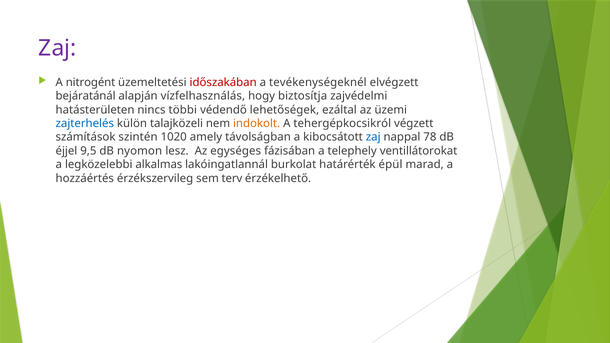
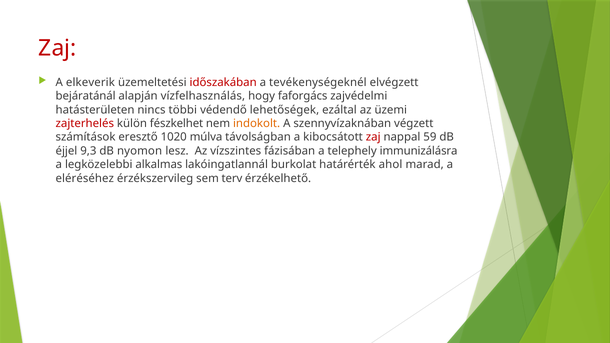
Zaj at (57, 48) colour: purple -> red
nitrogént: nitrogént -> elkeverik
biztosítja: biztosítja -> faforgács
zajterhelés colour: blue -> red
talajközeli: talajközeli -> fészkelhet
tehergépkocsikról: tehergépkocsikról -> szennyvízaknában
szintén: szintén -> eresztő
amely: amely -> múlva
zaj at (373, 137) colour: blue -> red
78: 78 -> 59
9,5: 9,5 -> 9,3
egységes: egységes -> vízszintes
ventillátorokat: ventillátorokat -> immunizálásra
épül: épül -> ahol
hozzáértés: hozzáértés -> eléréséhez
